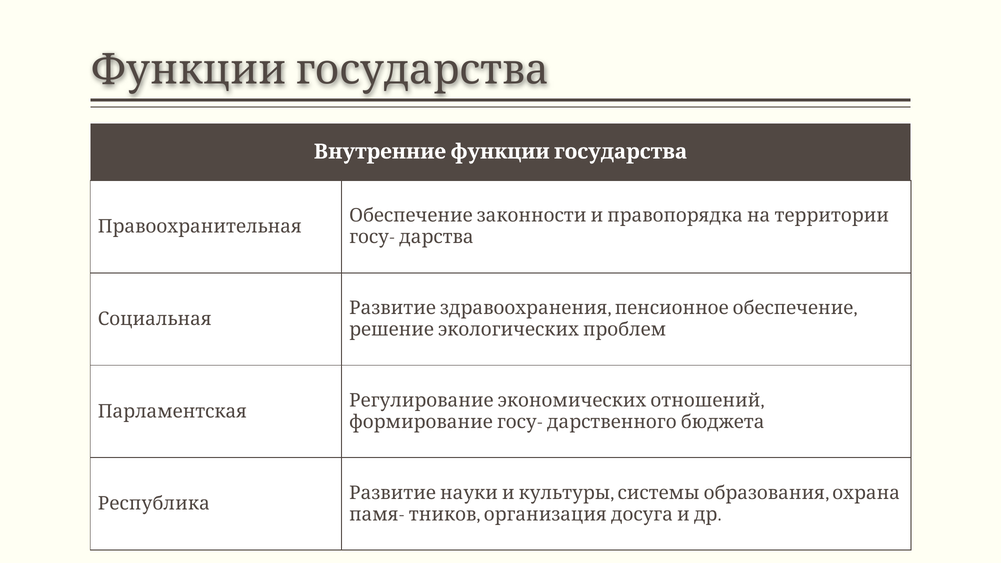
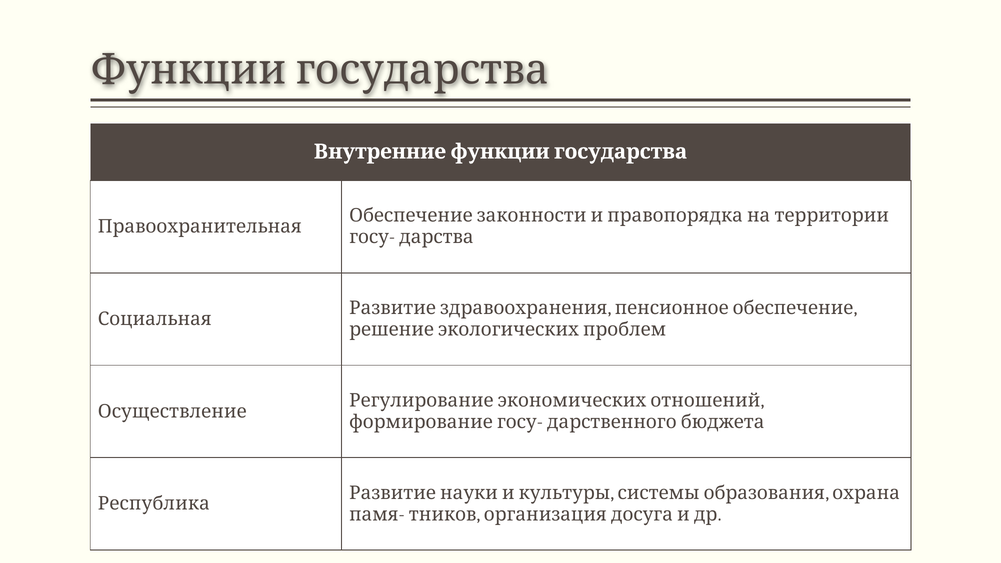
Парламентская: Парламентская -> Осуществление
